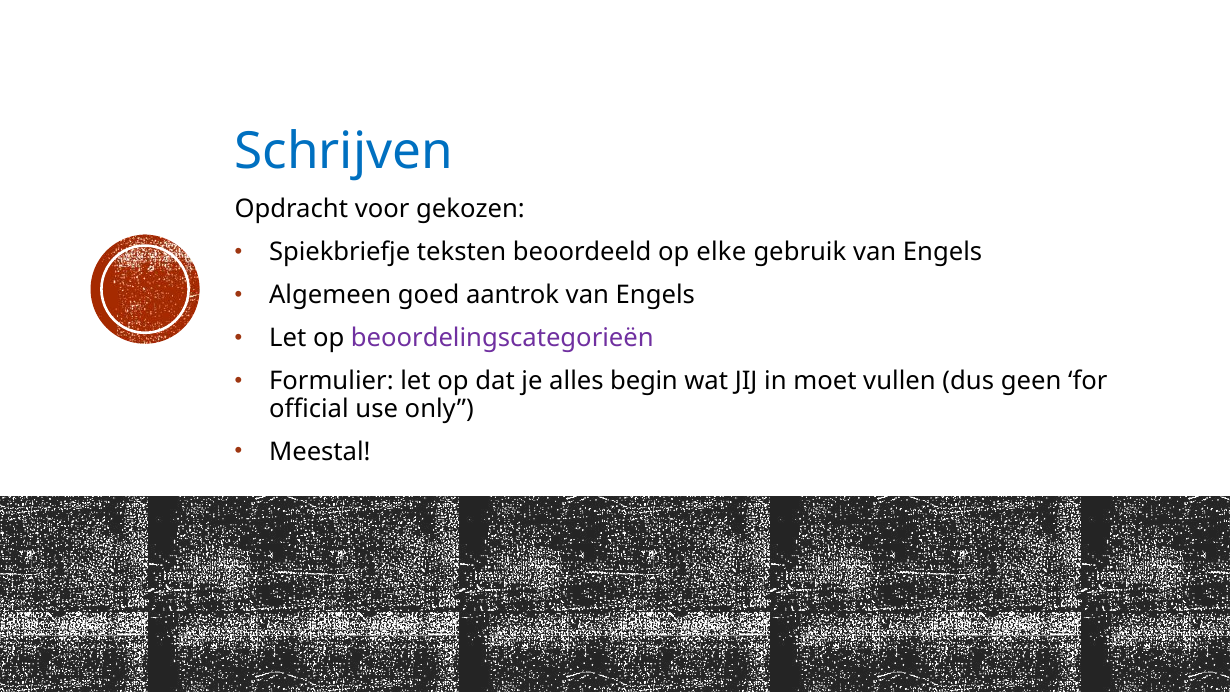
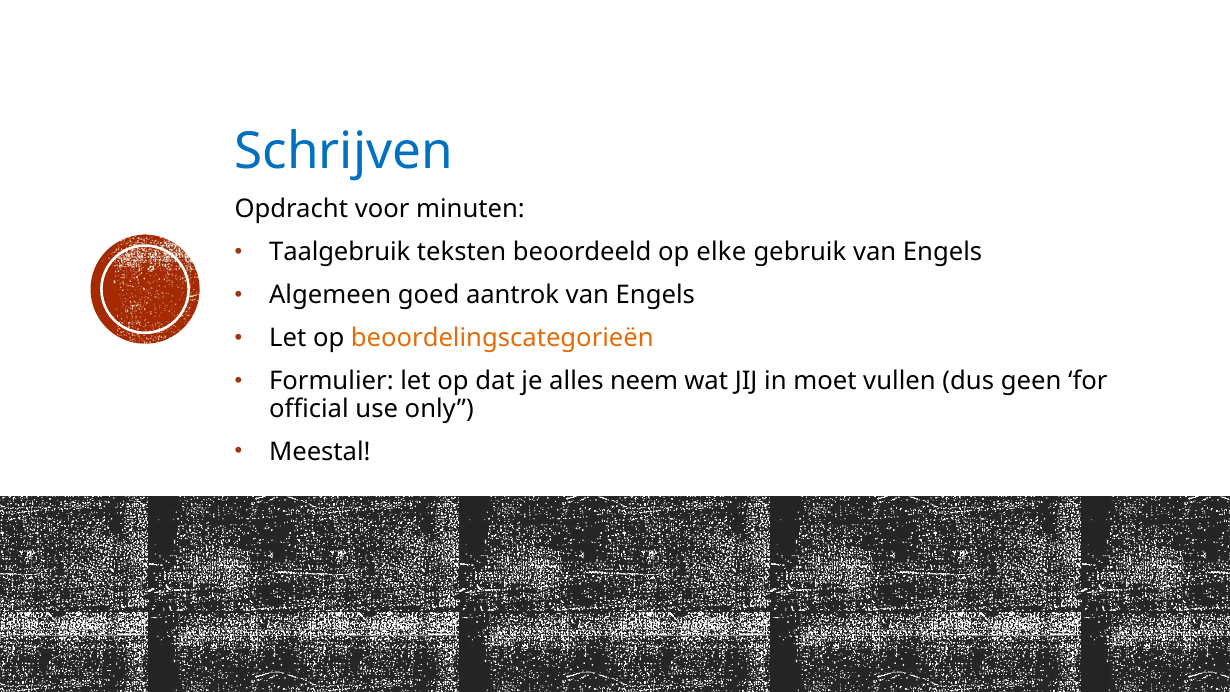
gekozen: gekozen -> minuten
Spiekbriefje: Spiekbriefje -> Taalgebruik
beoordelingscategorieën colour: purple -> orange
begin: begin -> neem
